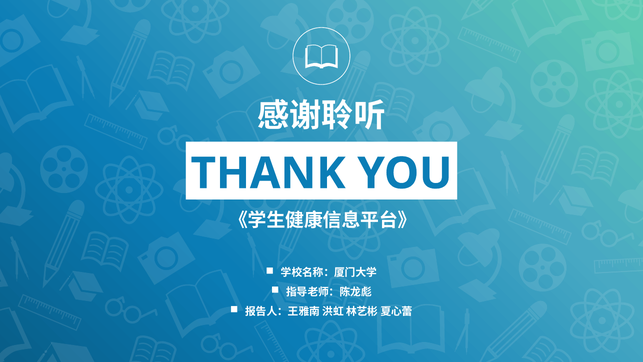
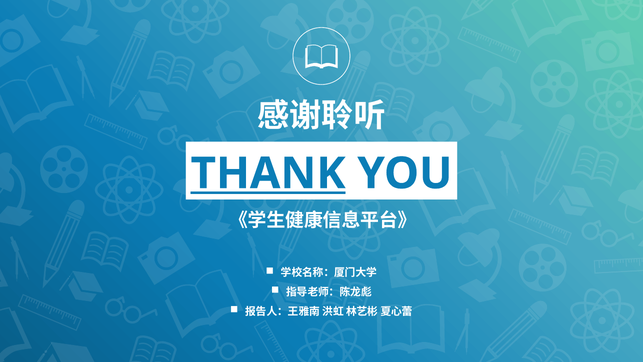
THANK underline: none -> present
